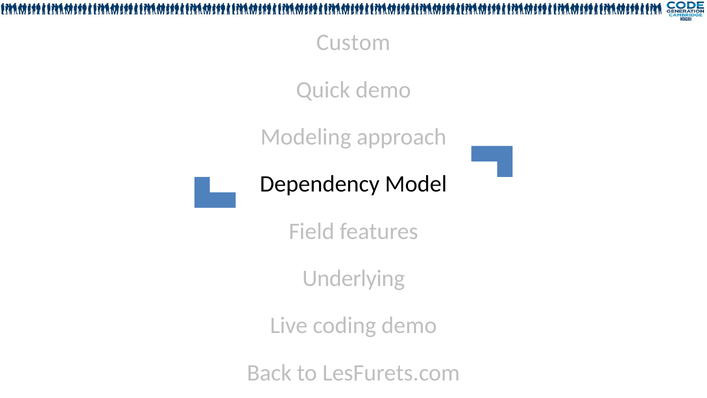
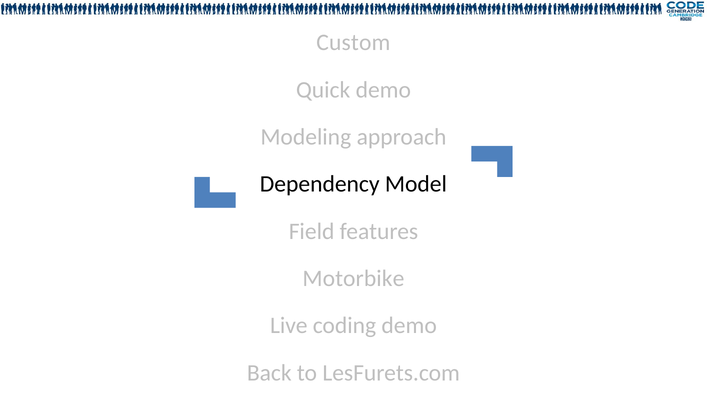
Underlying: Underlying -> Motorbike
